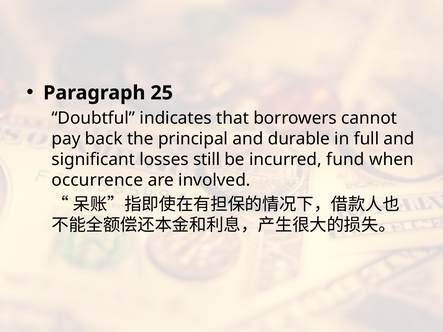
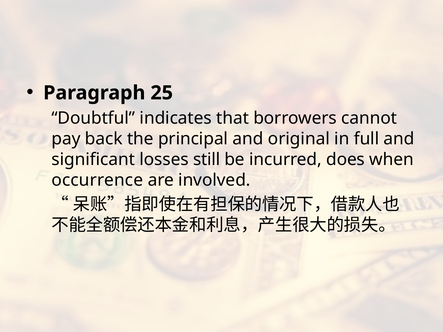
durable: durable -> original
fund: fund -> does
